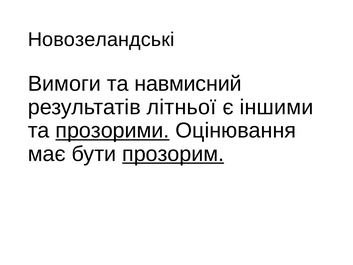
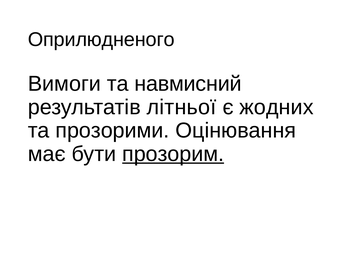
Новозеландські: Новозеландські -> Оприлюдненого
іншими: іншими -> жодних
прозорими underline: present -> none
